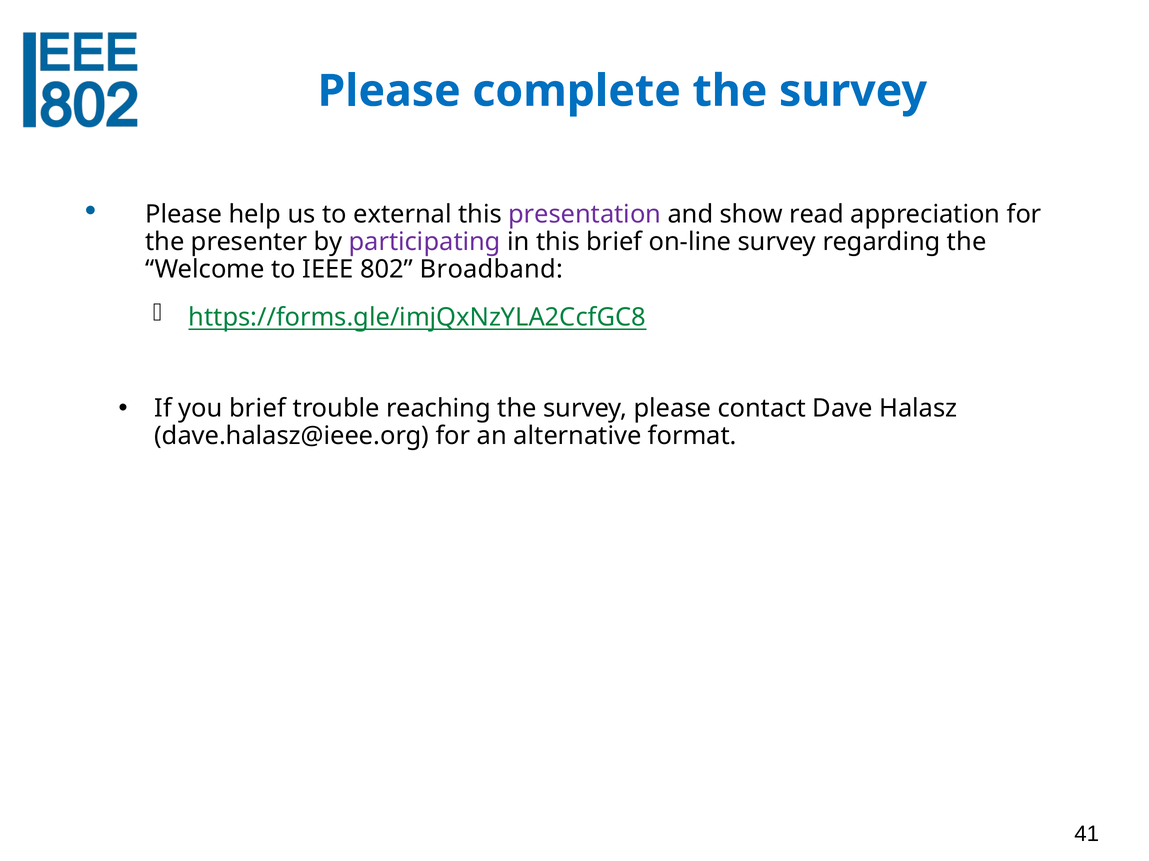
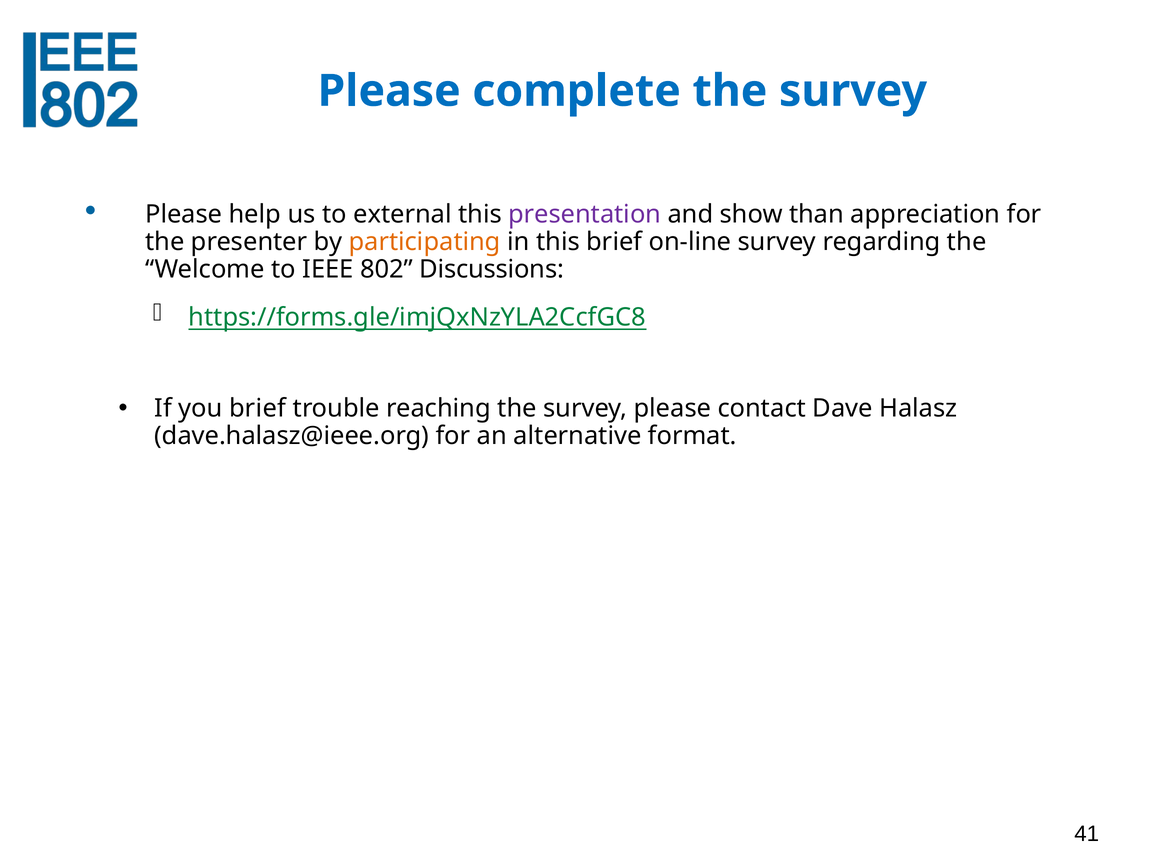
read: read -> than
participating colour: purple -> orange
Broadband: Broadband -> Discussions
